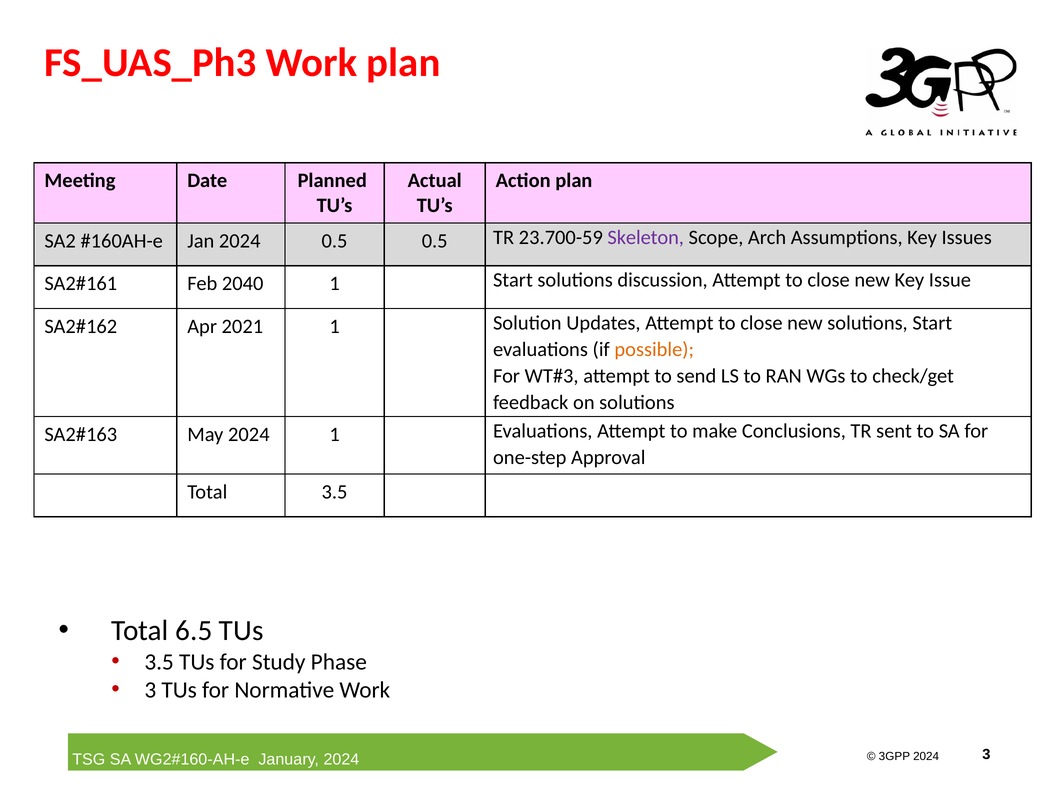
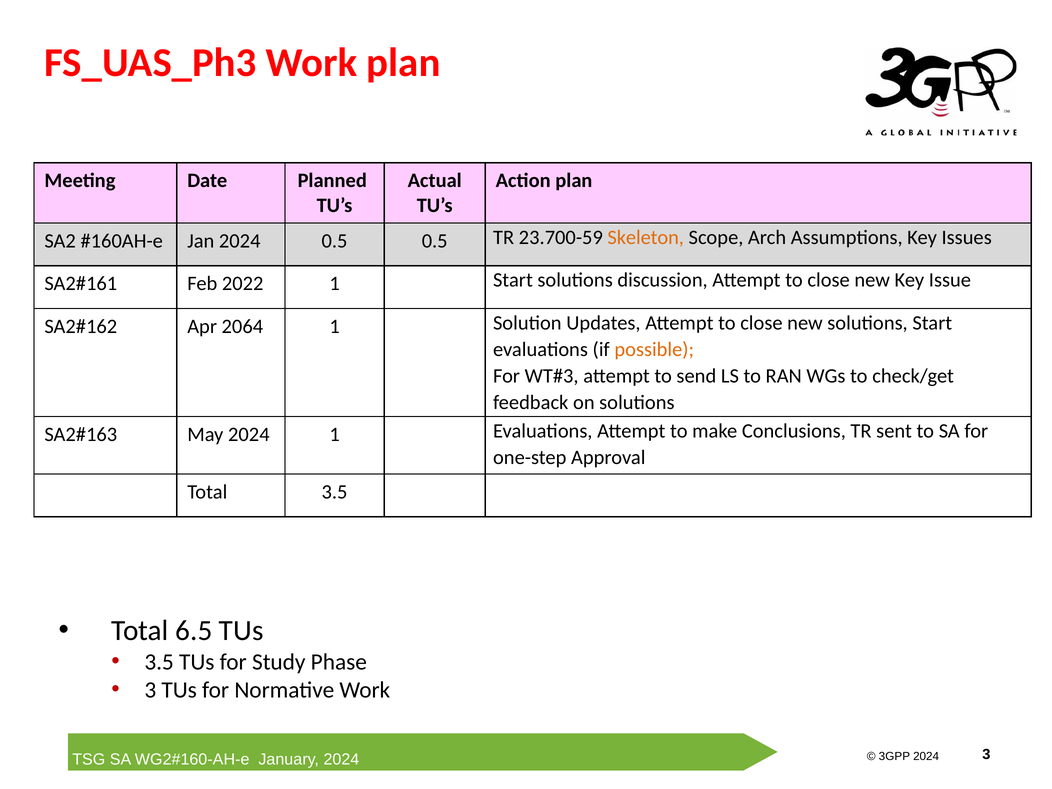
Skeleton colour: purple -> orange
2040: 2040 -> 2022
2021: 2021 -> 2064
